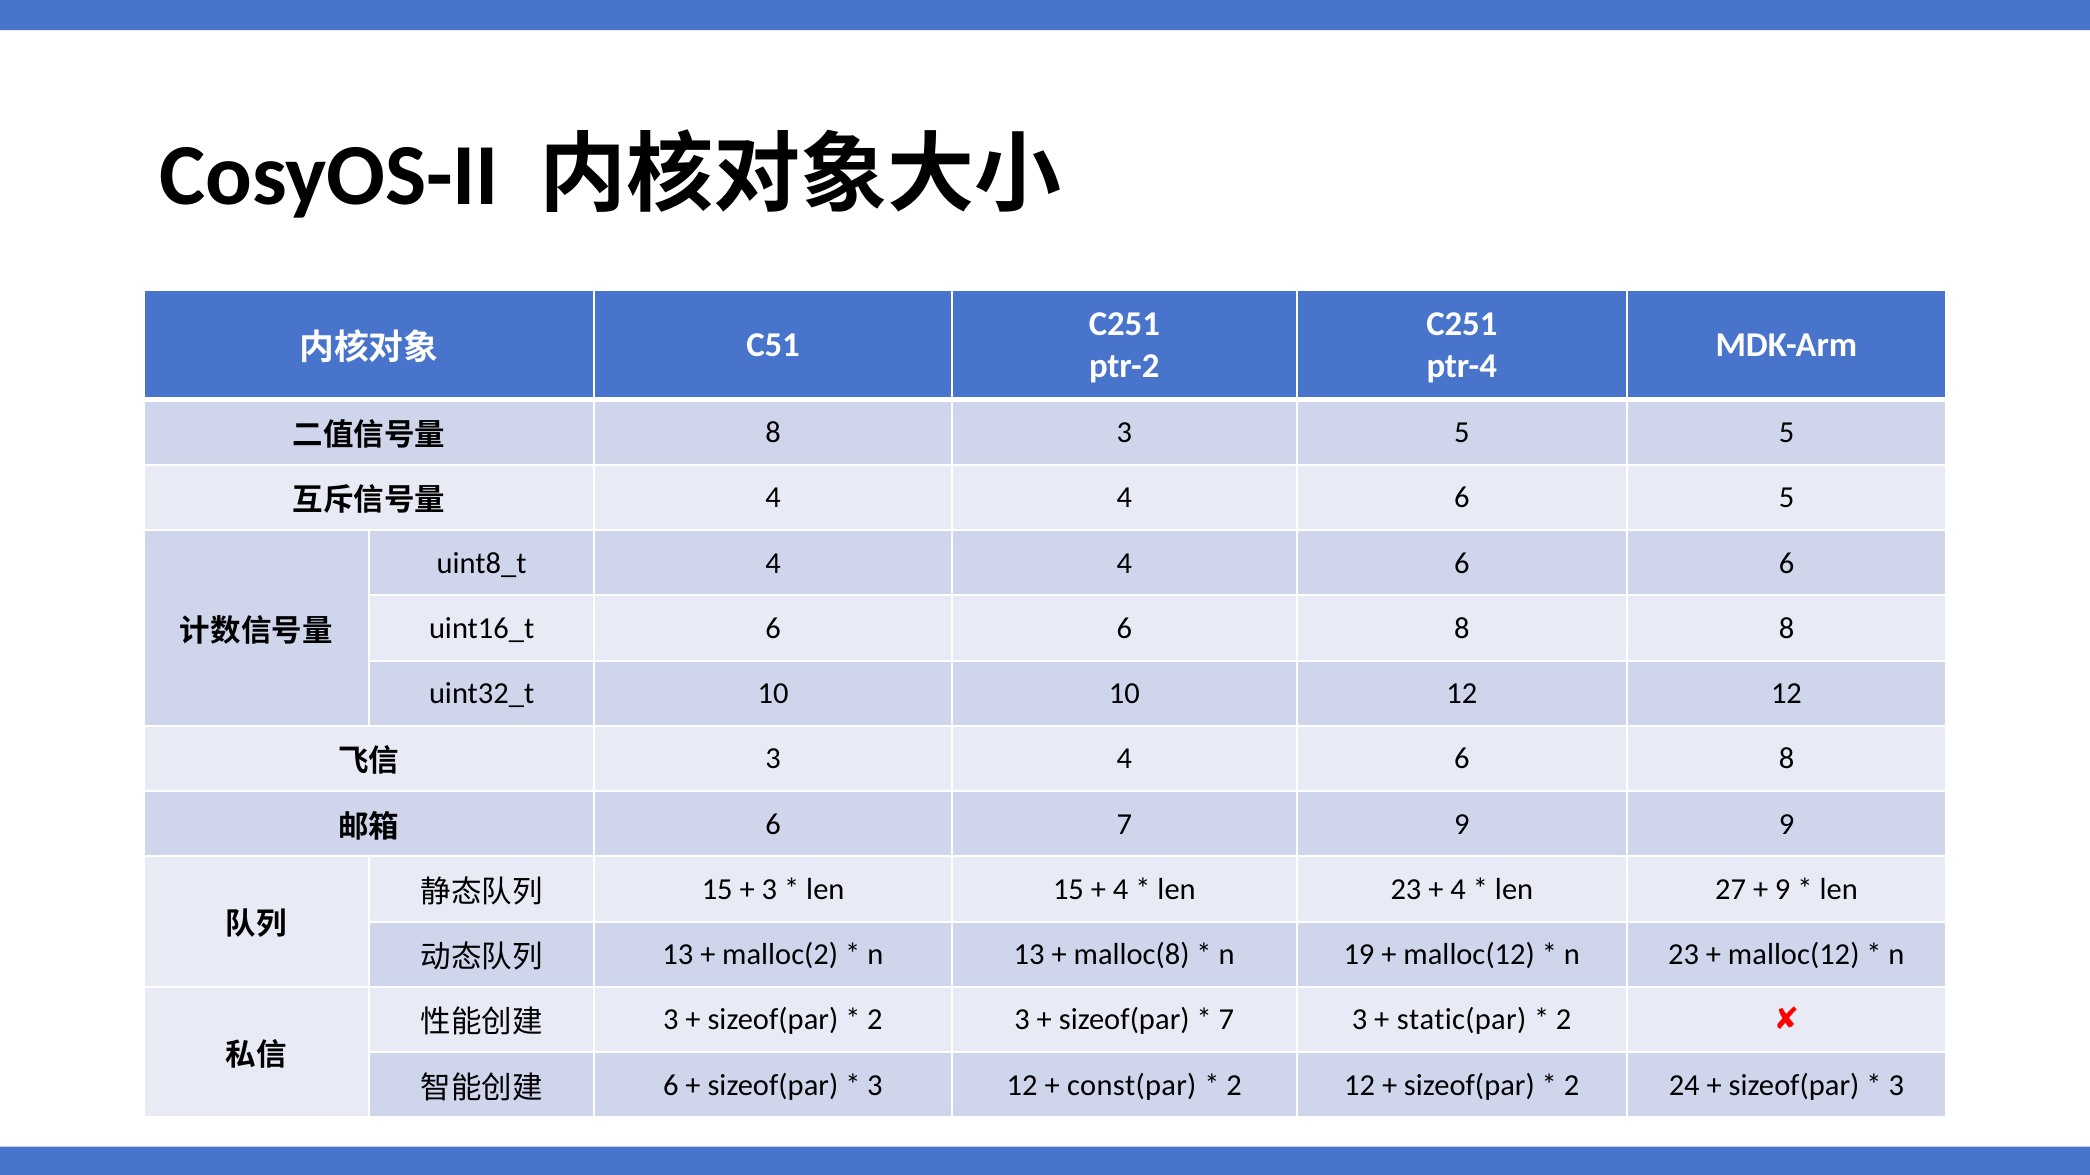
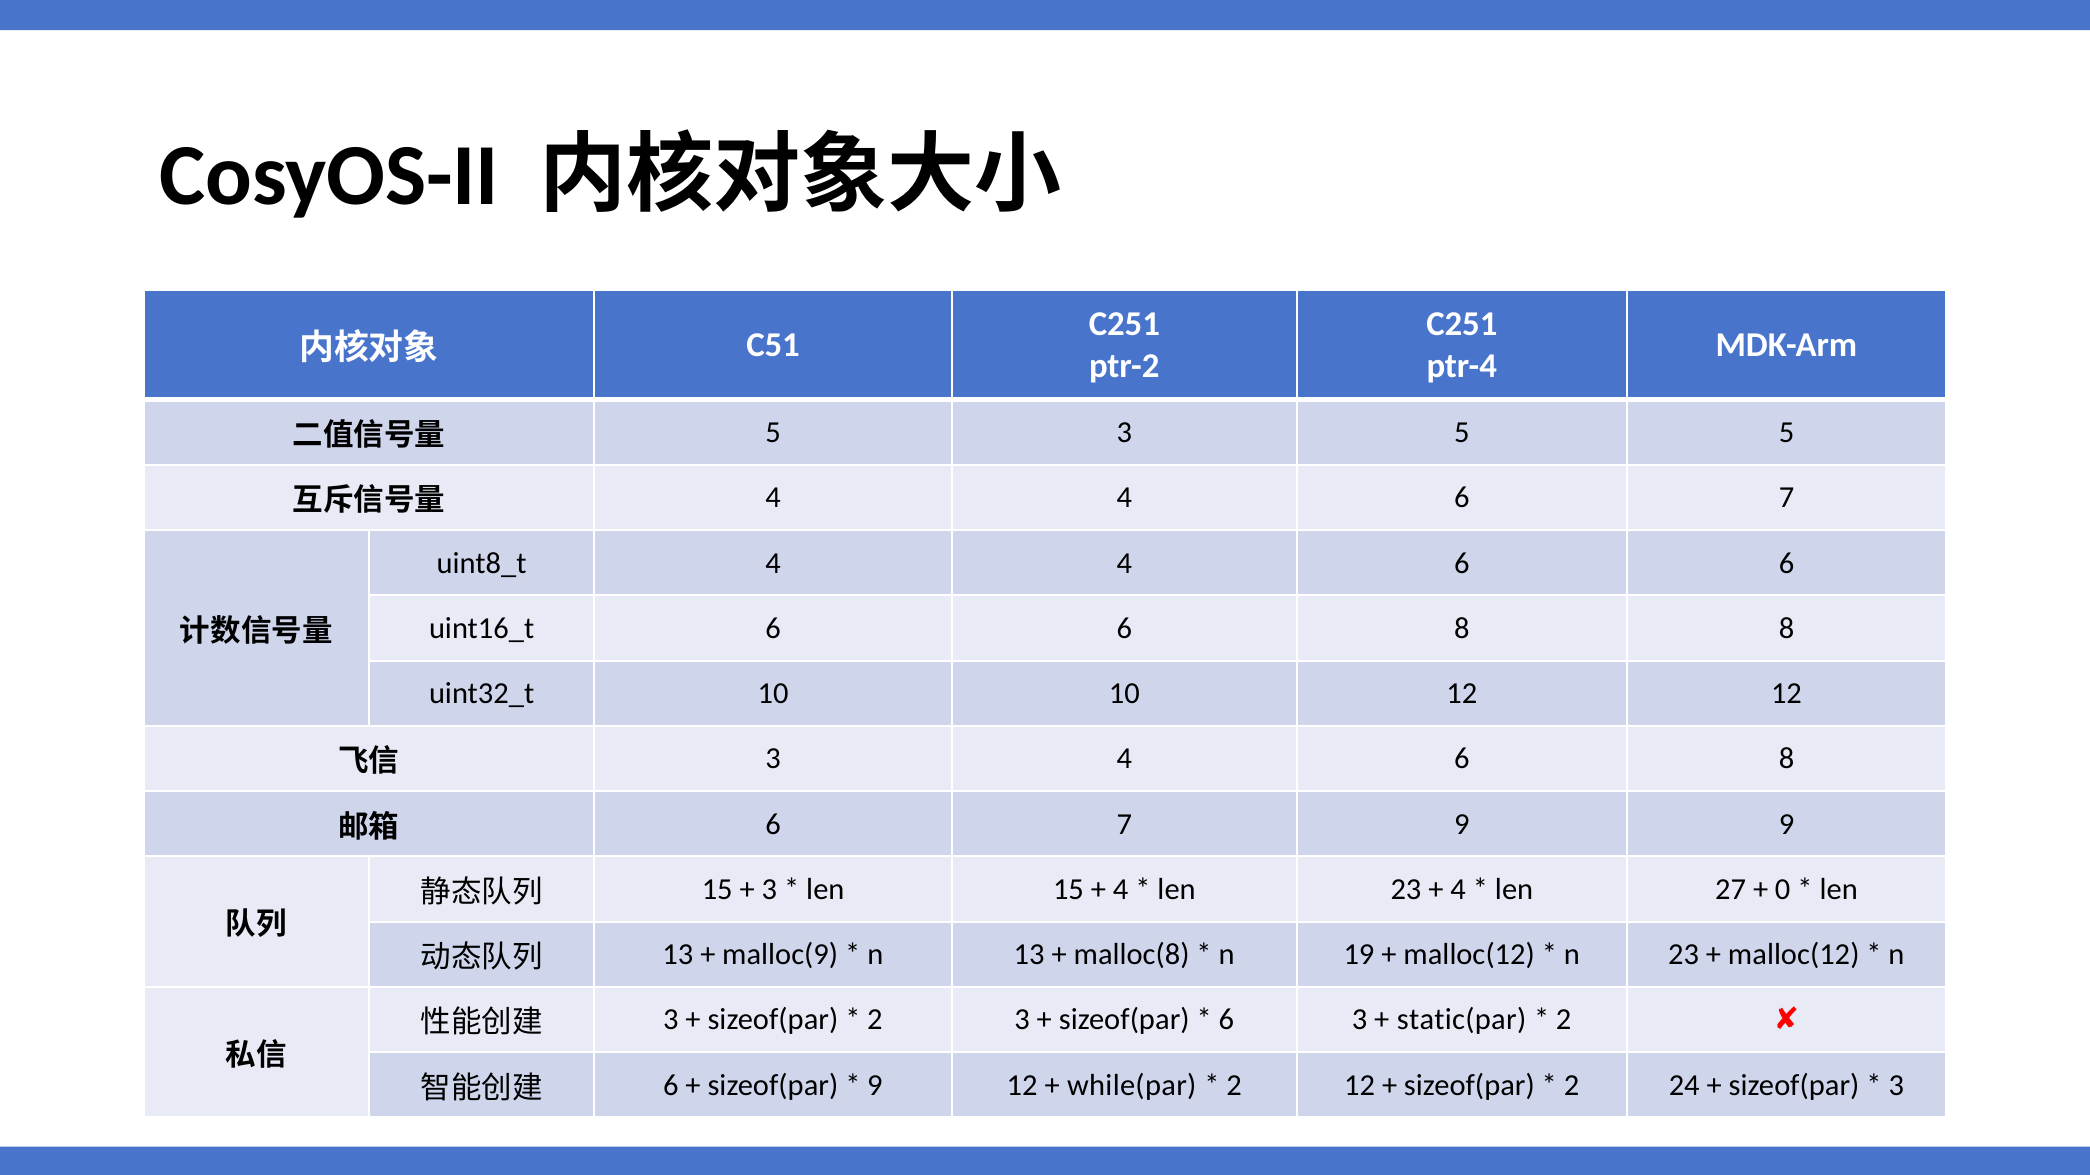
8 at (773, 433): 8 -> 5
4 6 5: 5 -> 7
9 at (1783, 890): 9 -> 0
malloc(2: malloc(2 -> malloc(9
7 at (1226, 1020): 7 -> 6
3 at (875, 1086): 3 -> 9
const(par: const(par -> while(par
